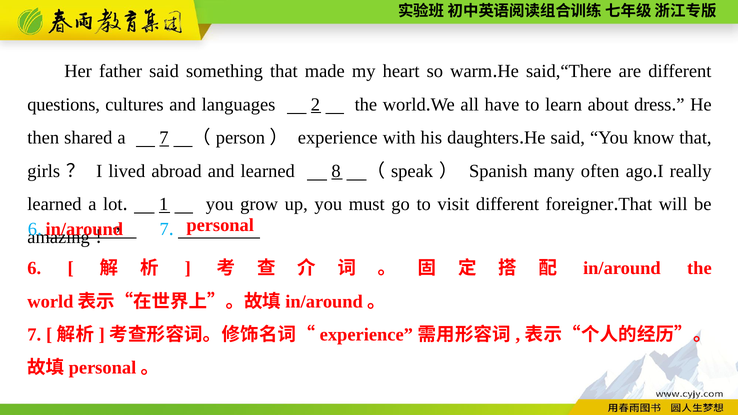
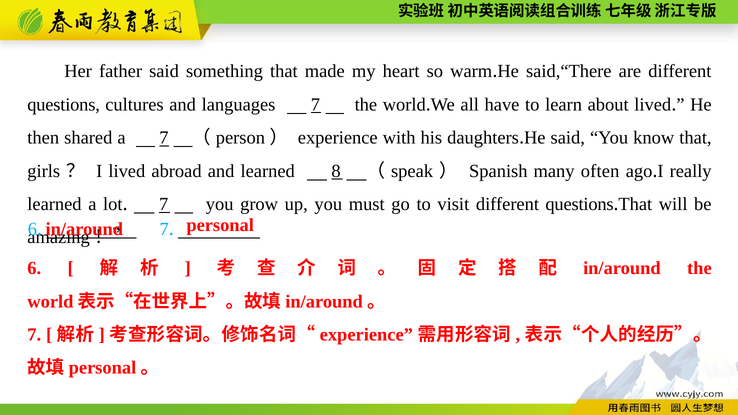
languages 2: 2 -> 7
about dress: dress -> lived
1 at (164, 204): 1 -> 7
visit different foreigner: foreigner -> questions
